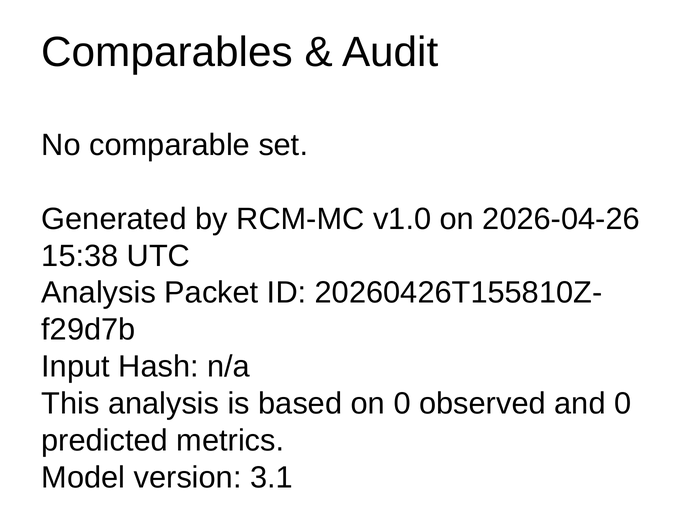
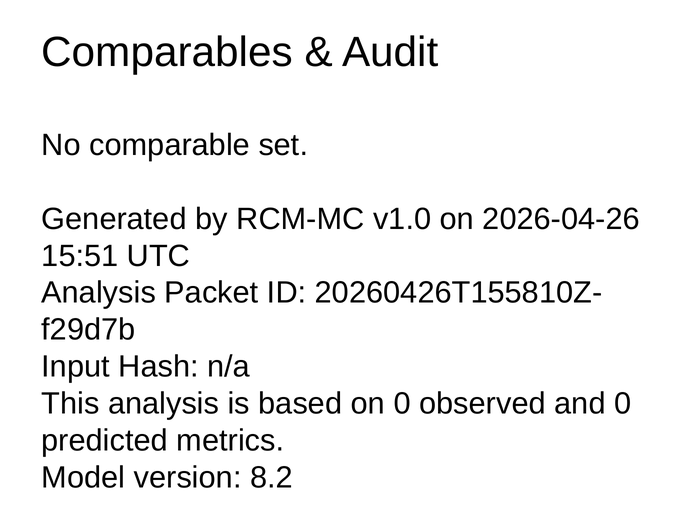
15:38: 15:38 -> 15:51
3.1: 3.1 -> 8.2
